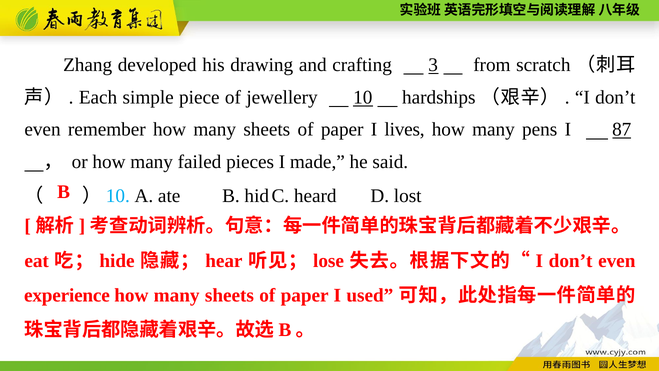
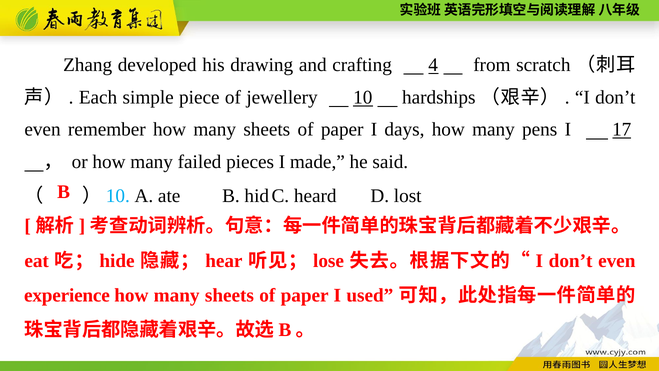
3: 3 -> 4
lives: lives -> days
87: 87 -> 17
